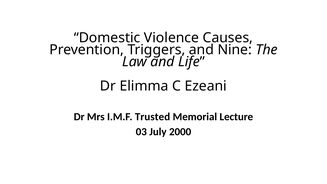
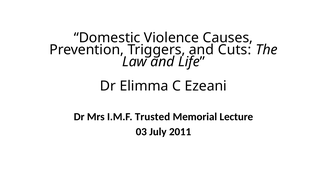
Nine: Nine -> Cuts
2000: 2000 -> 2011
